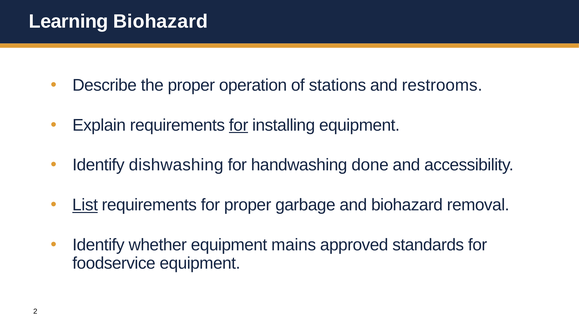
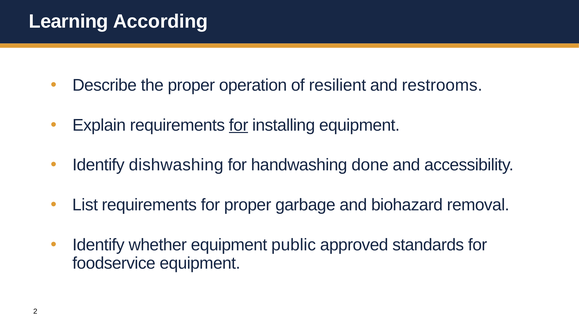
Learning Biohazard: Biohazard -> According
stations: stations -> resilient
List underline: present -> none
mains: mains -> public
